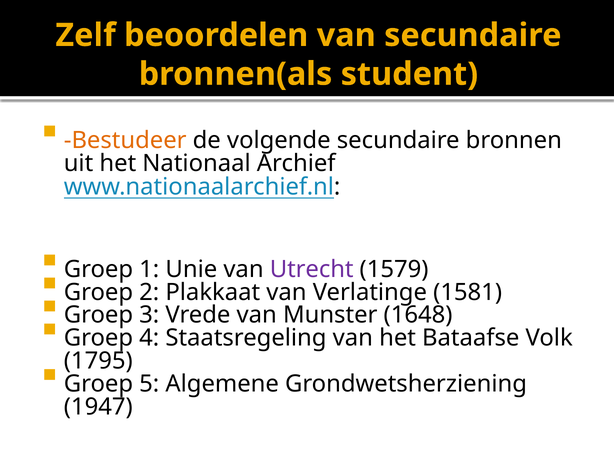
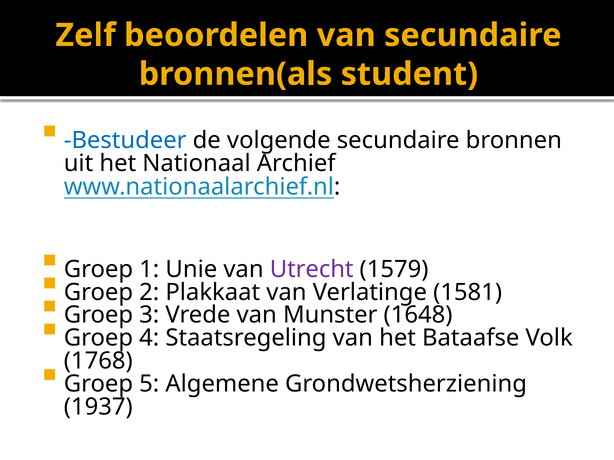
Bestudeer colour: orange -> blue
1795: 1795 -> 1768
1947: 1947 -> 1937
